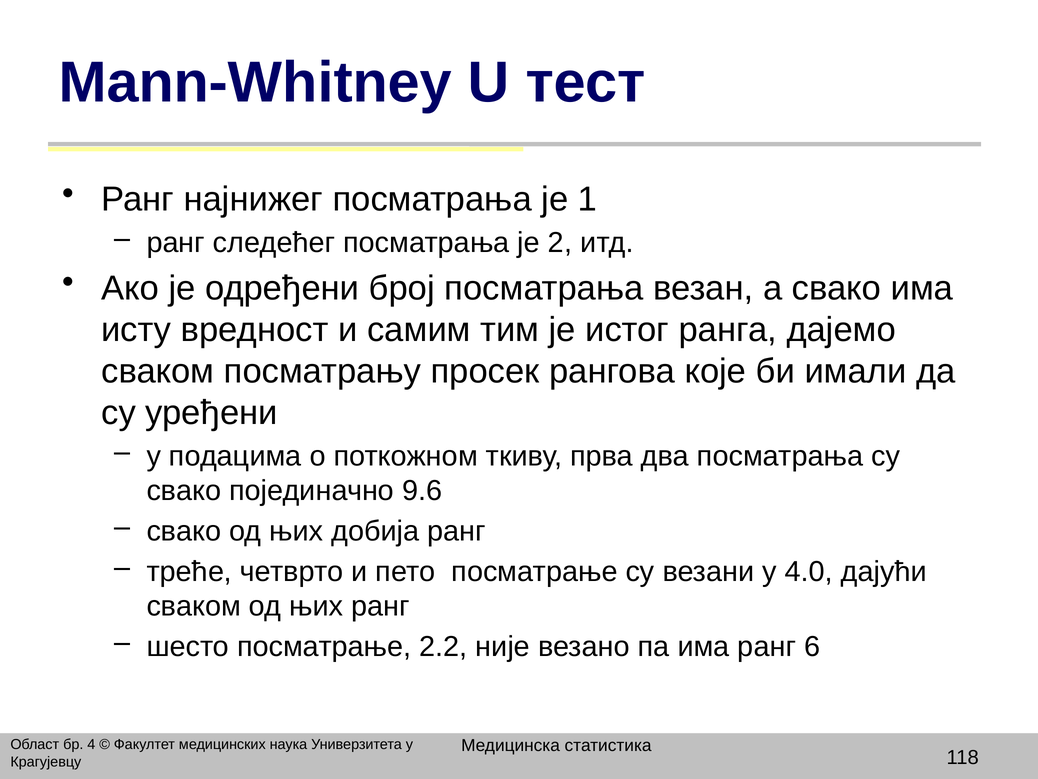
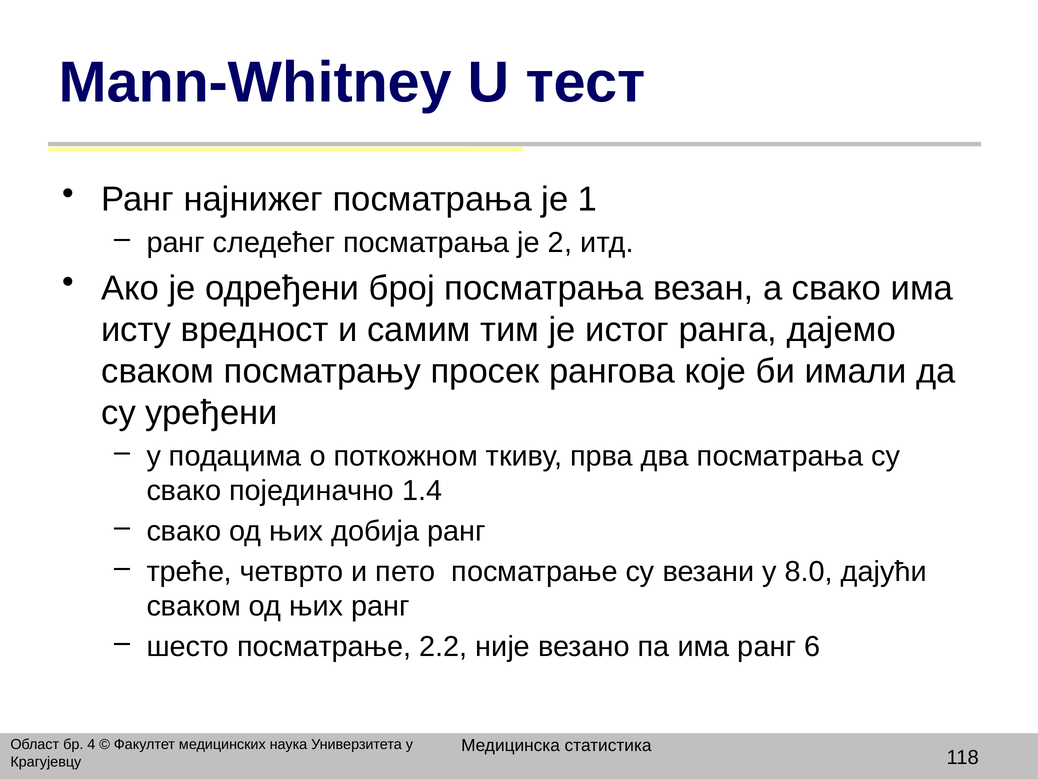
9.6: 9.6 -> 1.4
4.0: 4.0 -> 8.0
